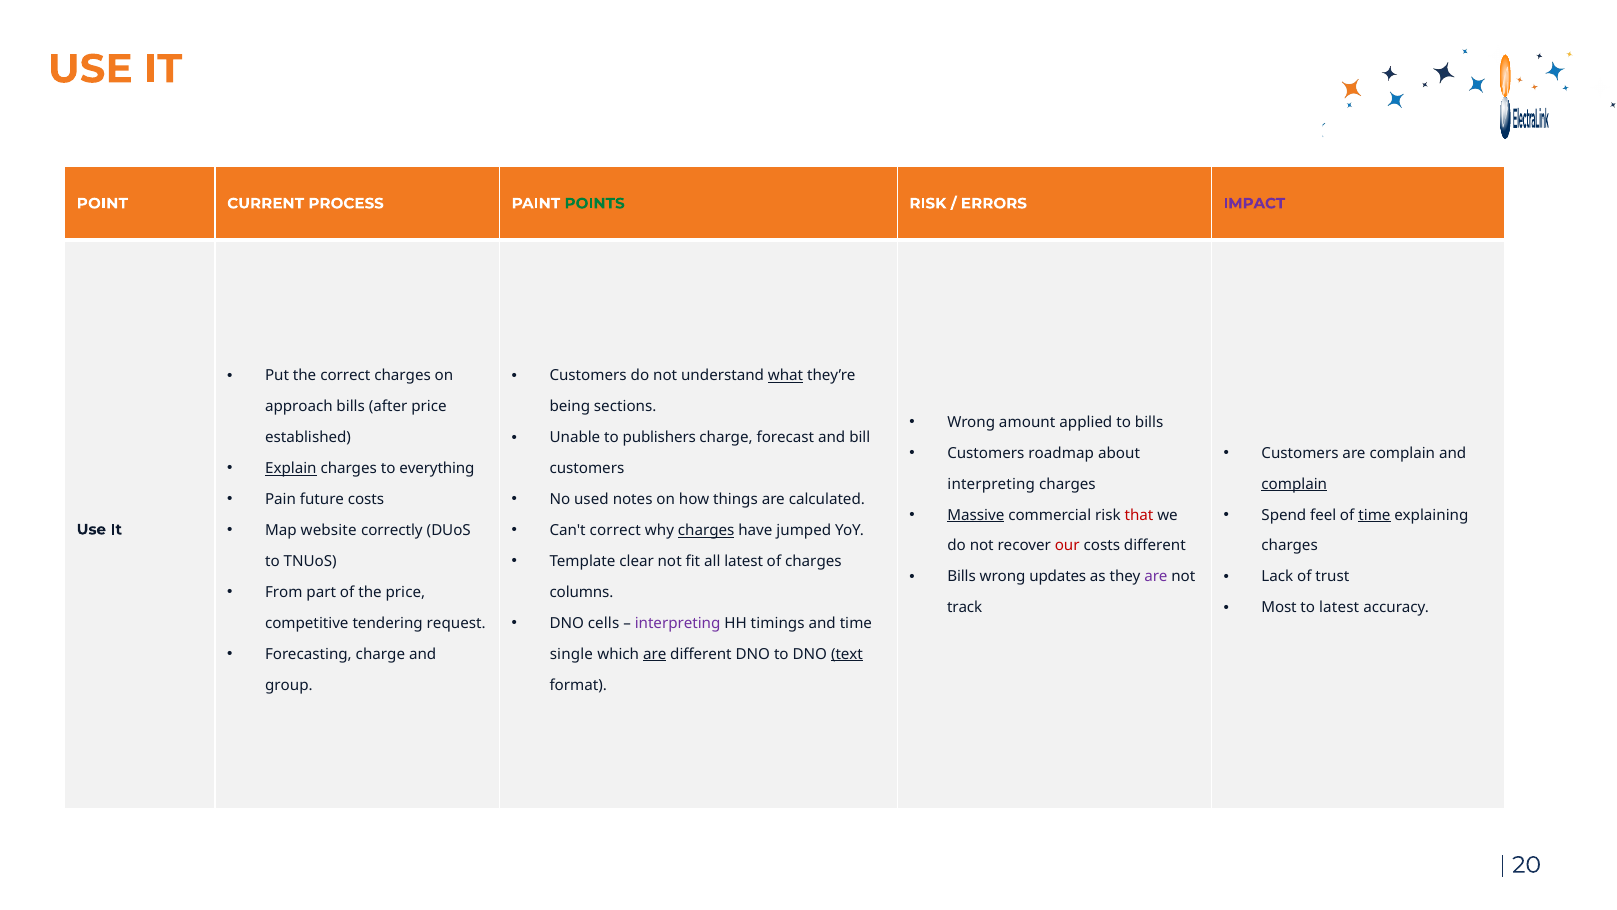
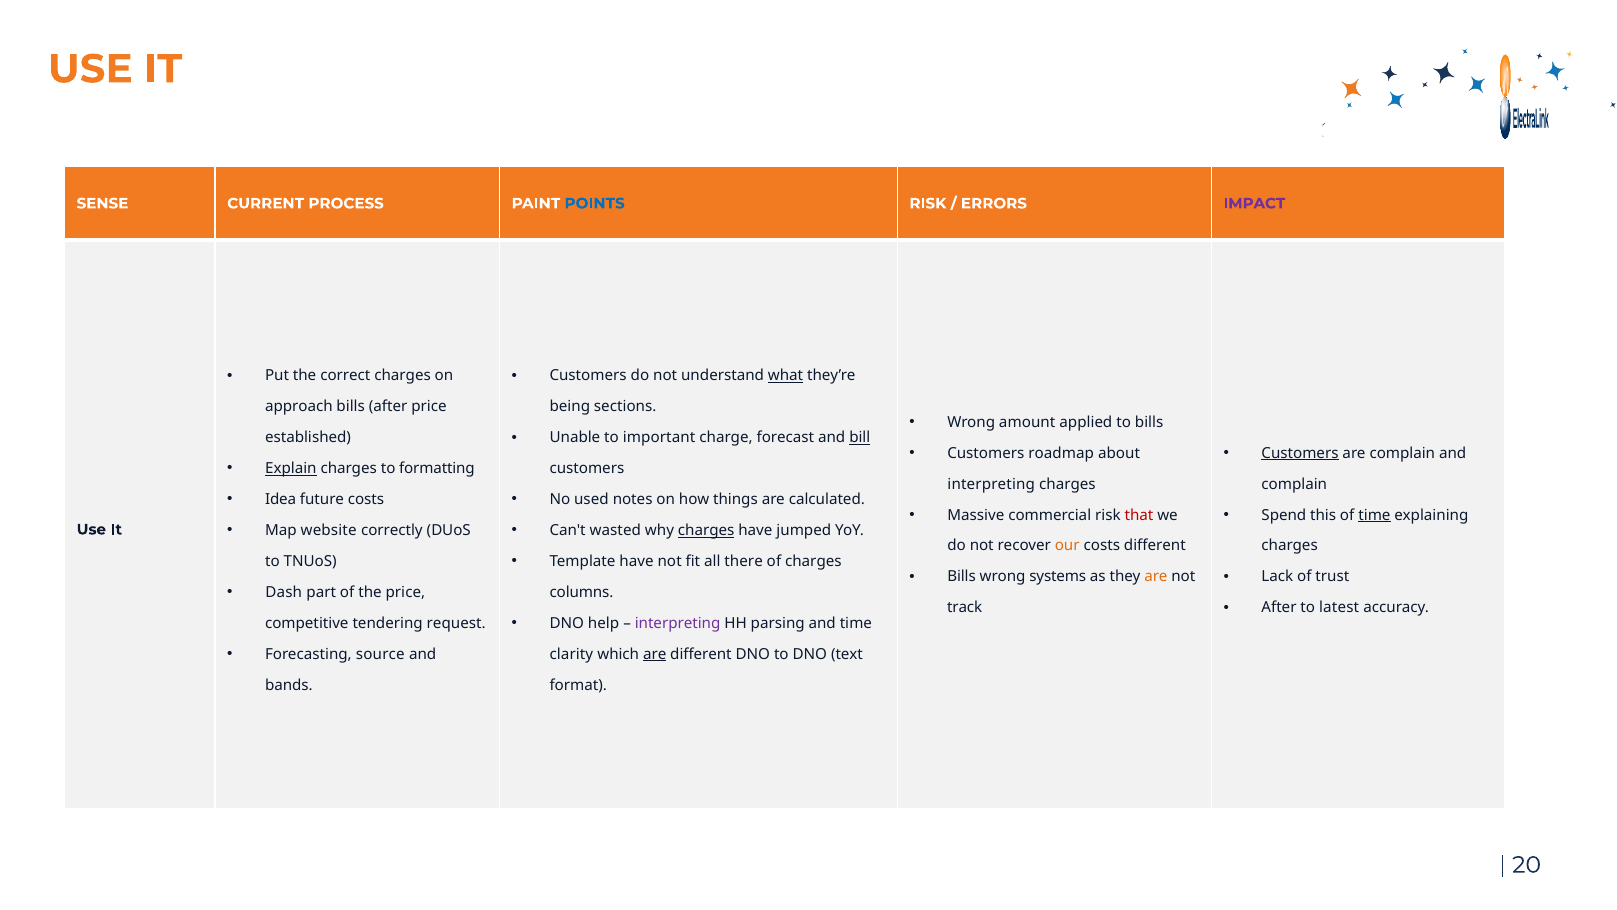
POINT: POINT -> SENSE
POINTS colour: green -> blue
publishers: publishers -> important
bill underline: none -> present
Customers at (1300, 453) underline: none -> present
everything: everything -> formatting
complain at (1294, 484) underline: present -> none
Pain: Pain -> Idea
Massive underline: present -> none
feel: feel -> this
Can't correct: correct -> wasted
our colour: red -> orange
Template clear: clear -> have
all latest: latest -> there
updates: updates -> systems
are at (1156, 577) colour: purple -> orange
From: From -> Dash
Most at (1279, 608): Most -> After
cells: cells -> help
timings: timings -> parsing
Forecasting charge: charge -> source
single: single -> clarity
text underline: present -> none
group: group -> bands
